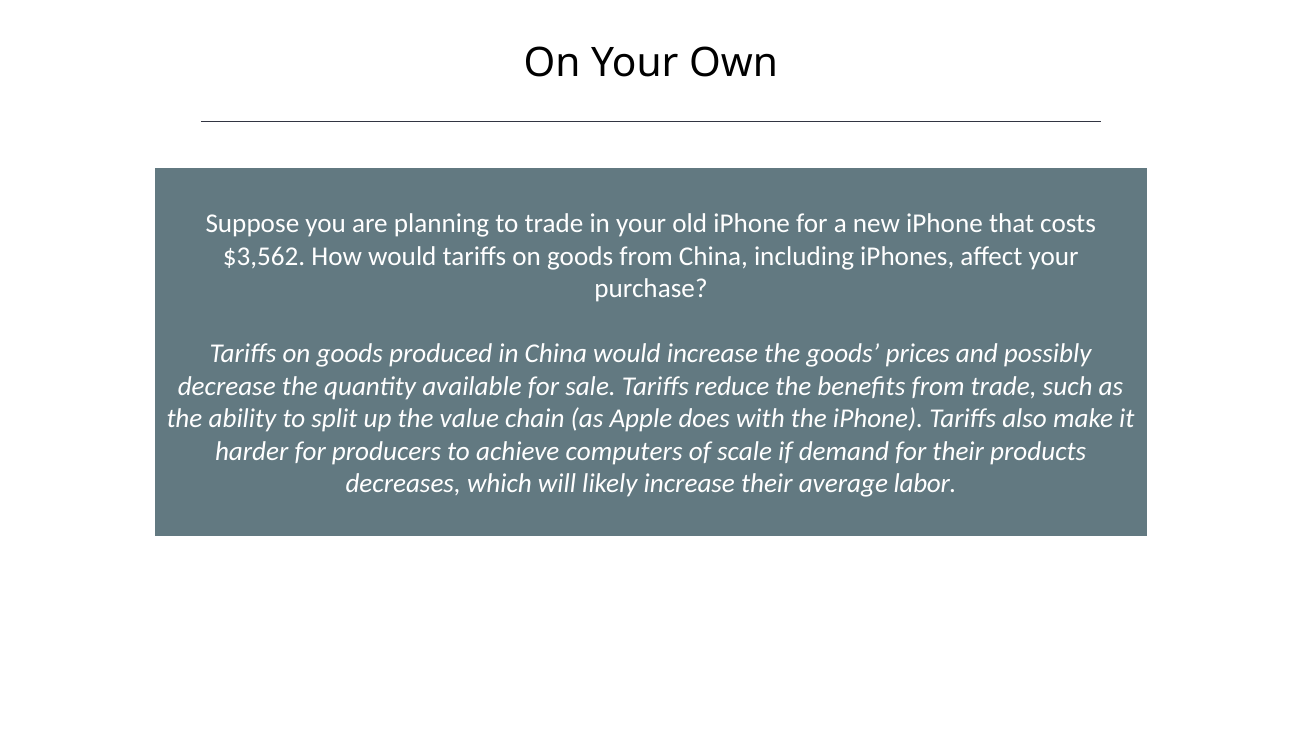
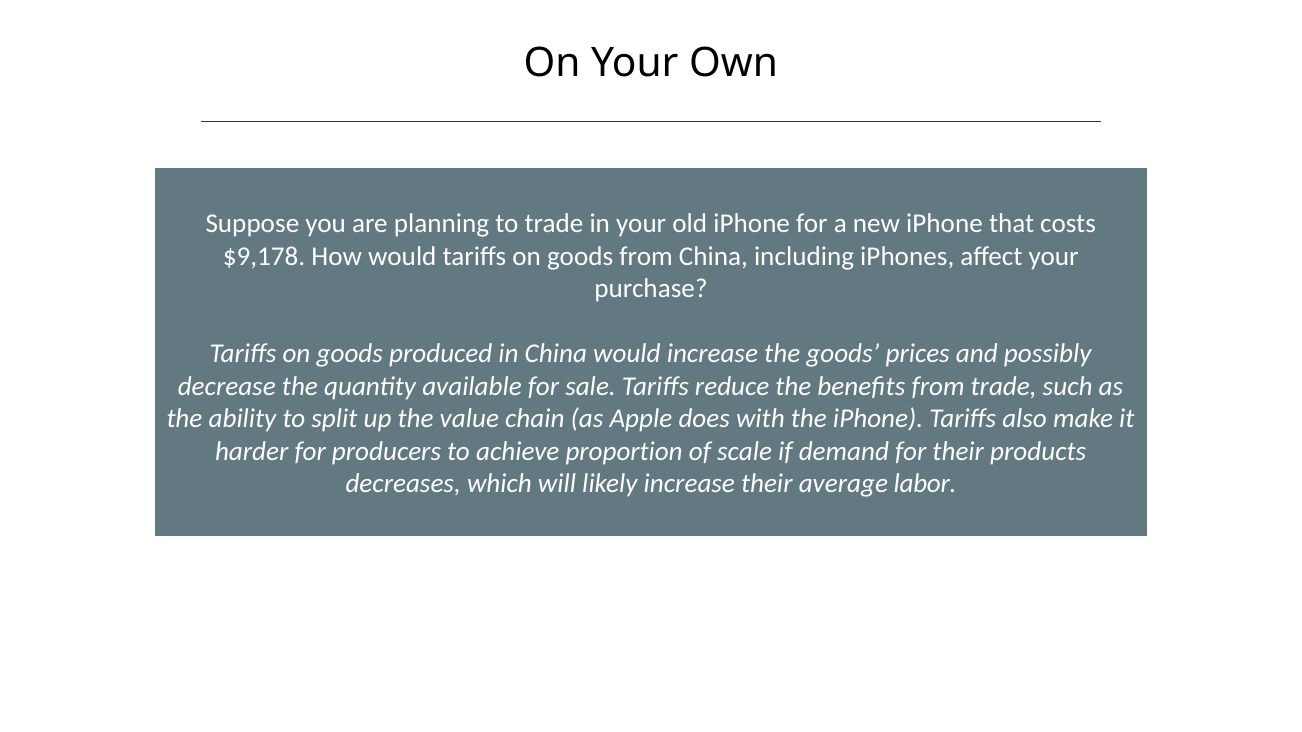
$3,562: $3,562 -> $9,178
computers: computers -> proportion
